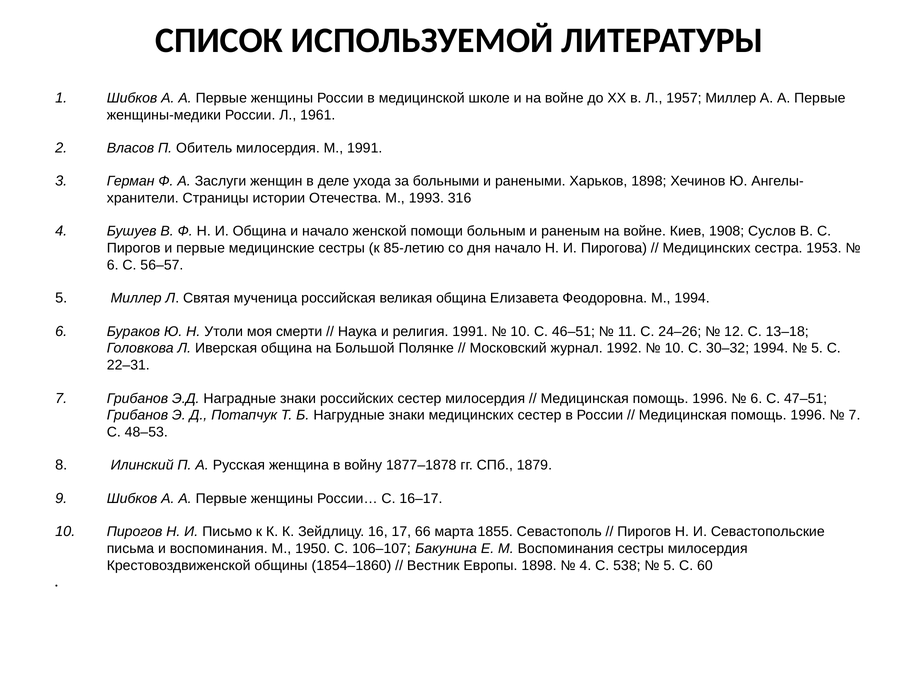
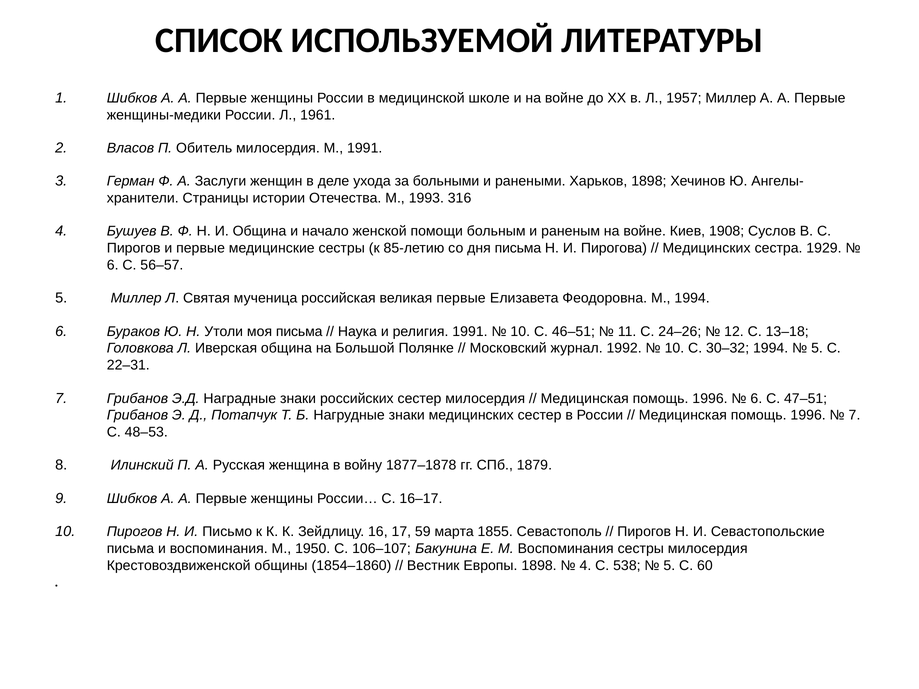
дня начало: начало -> письма
1953: 1953 -> 1929
великая община: община -> первые
моя смерти: смерти -> письма
66: 66 -> 59
